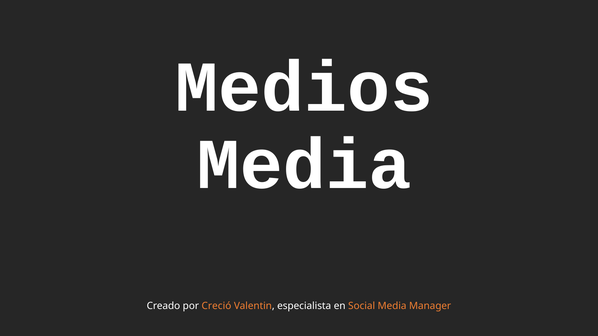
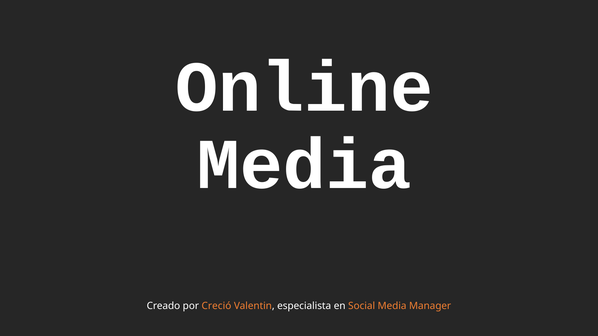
Medios: Medios -> Online
